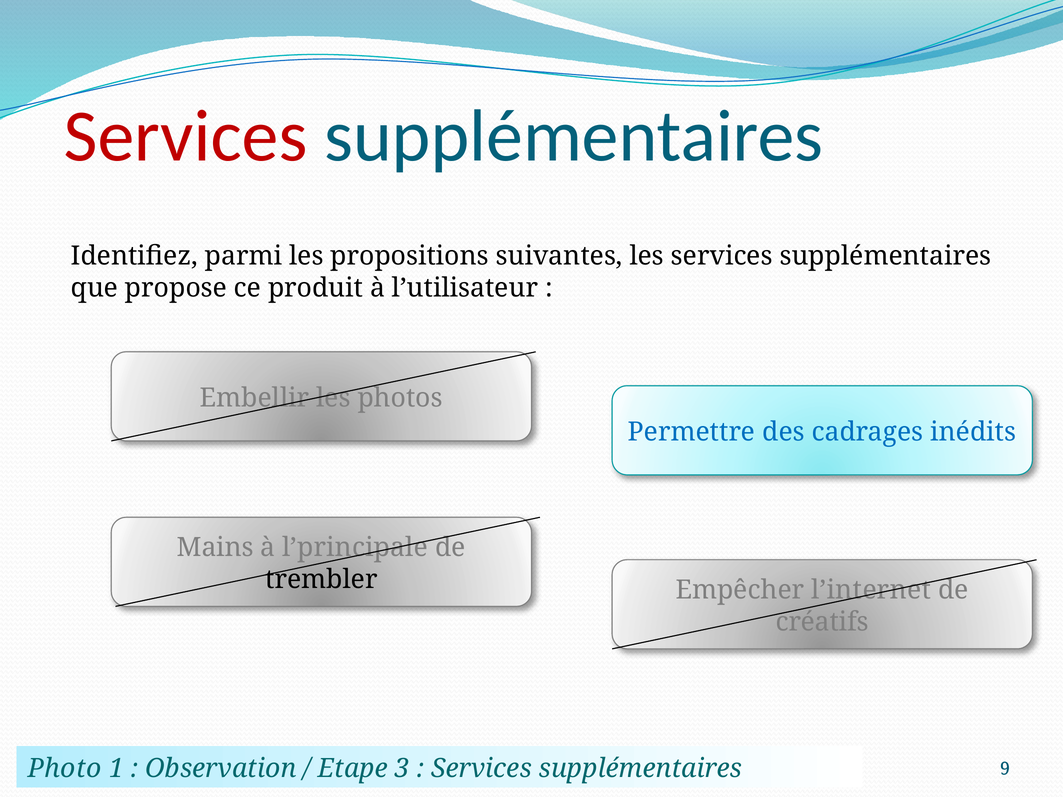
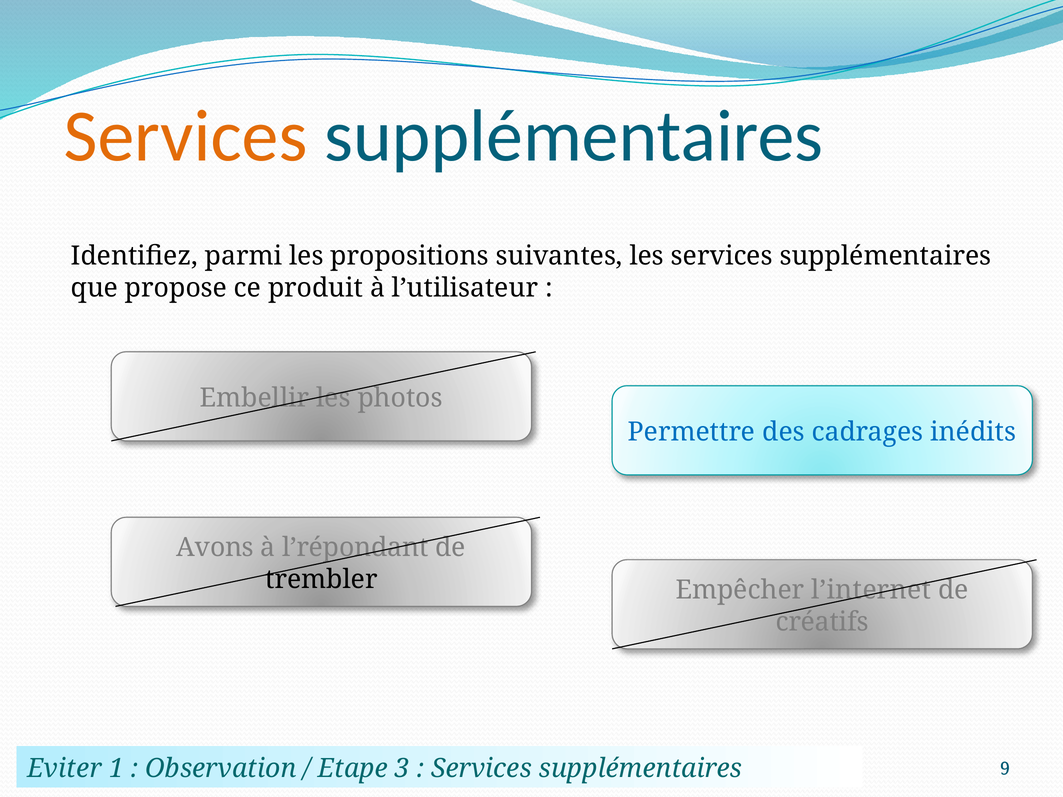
Services at (186, 137) colour: red -> orange
Mains: Mains -> Avons
l’principale: l’principale -> l’répondant
Photo: Photo -> Eviter
